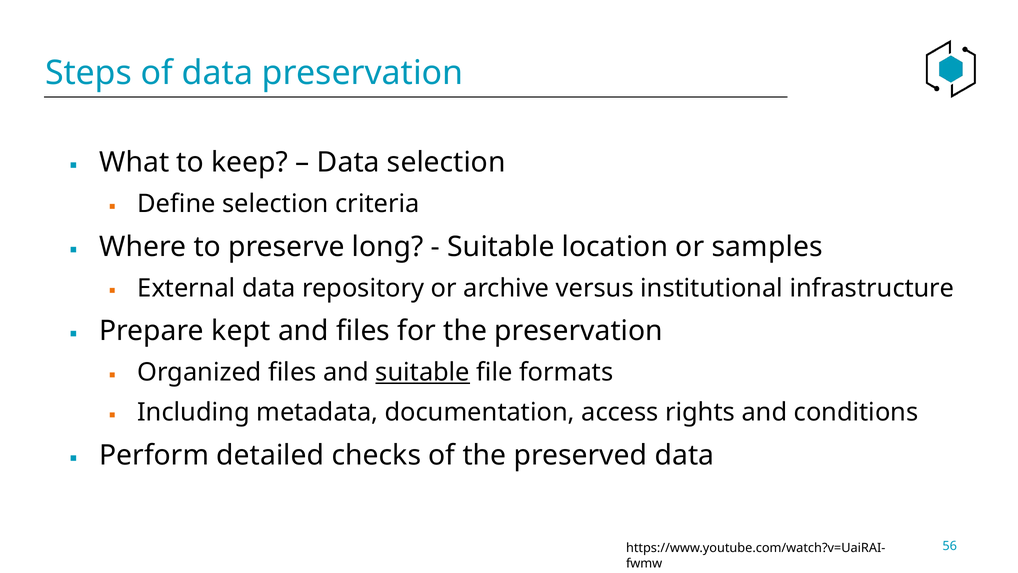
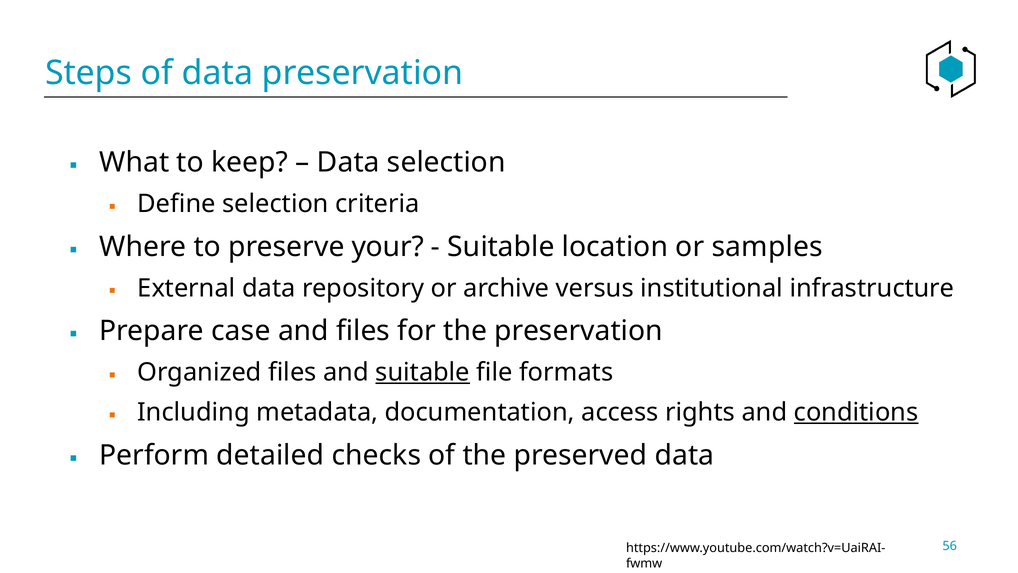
long: long -> your
kept: kept -> case
conditions underline: none -> present
